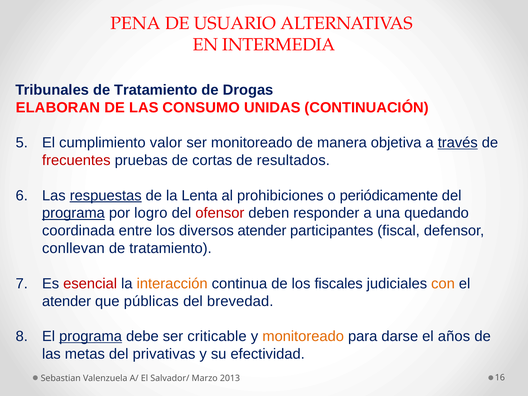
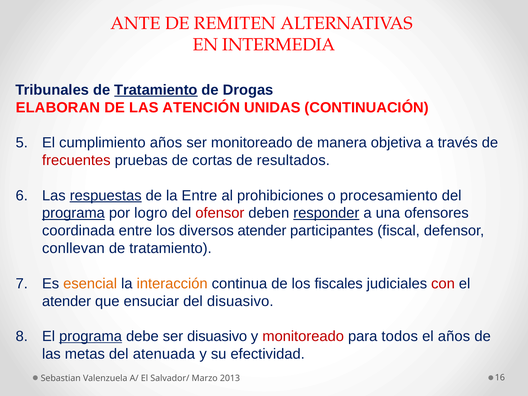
PENA: PENA -> ANTE
USUARIO: USUARIO -> REMITEN
Tratamiento at (156, 90) underline: none -> present
CONSUMO: CONSUMO -> ATENCIÓN
cumplimiento valor: valor -> años
través underline: present -> none
la Lenta: Lenta -> Entre
periódicamente: periódicamente -> procesamiento
responder underline: none -> present
quedando: quedando -> ofensores
esencial colour: red -> orange
con colour: orange -> red
públicas: públicas -> ensuciar
del brevedad: brevedad -> disuasivo
ser criticable: criticable -> disuasivo
monitoreado at (303, 336) colour: orange -> red
darse: darse -> todos
privativas: privativas -> atenuada
